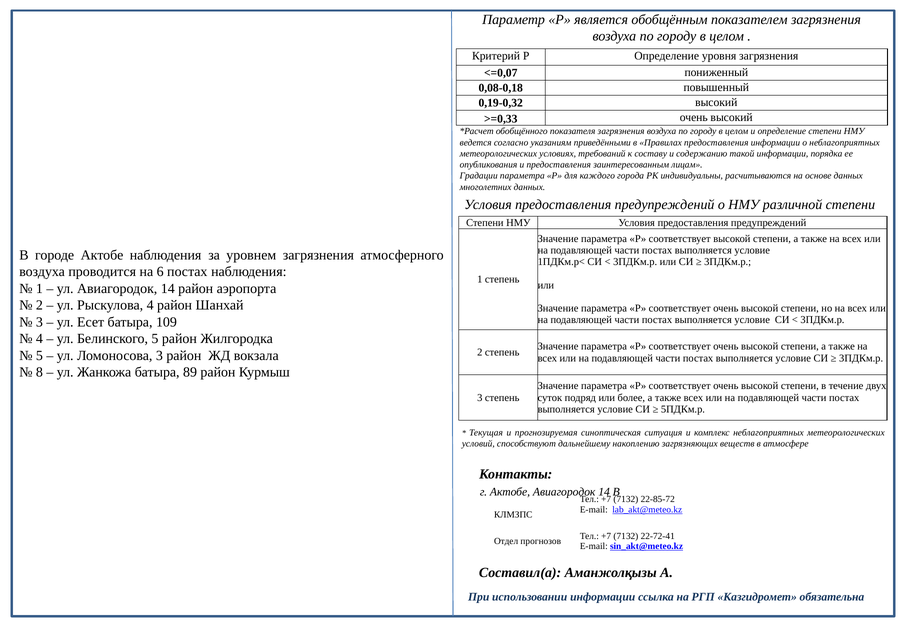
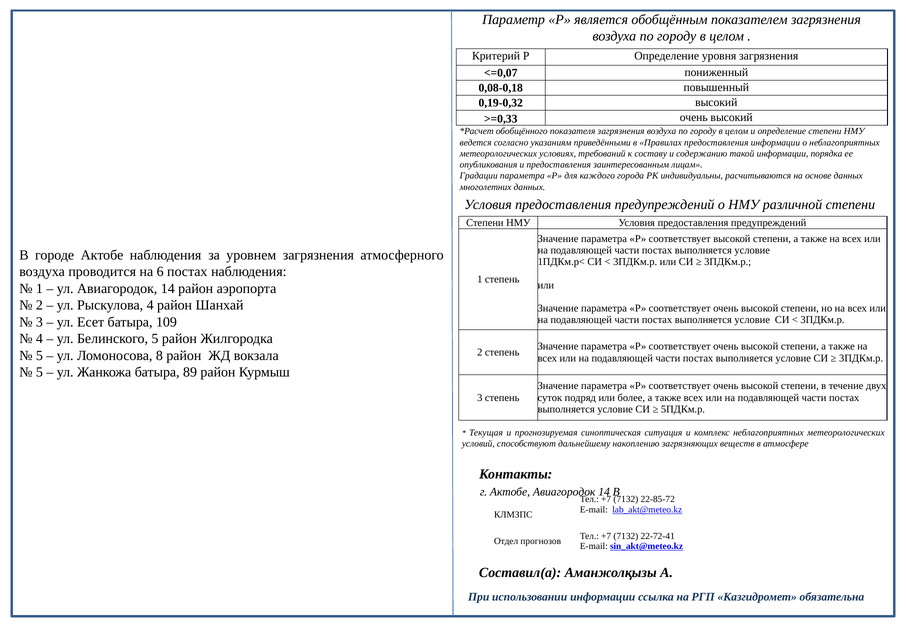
Ломоносова 3: 3 -> 8
8 at (39, 372): 8 -> 5
